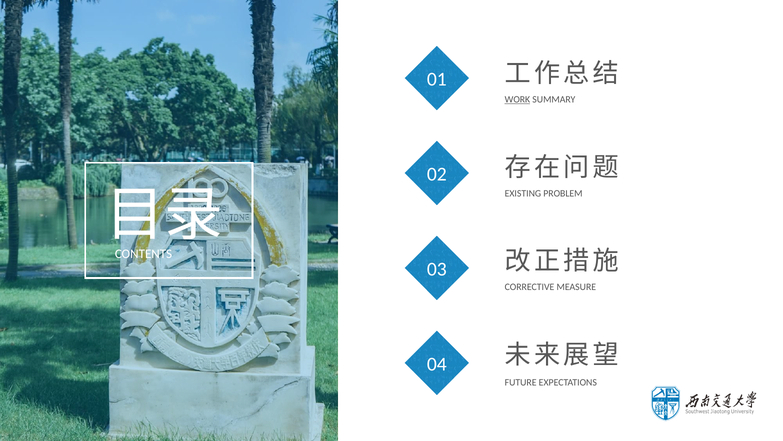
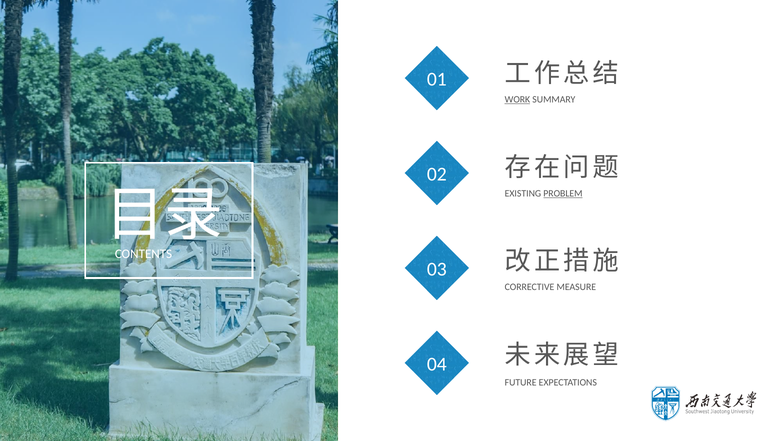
PROBLEM underline: none -> present
